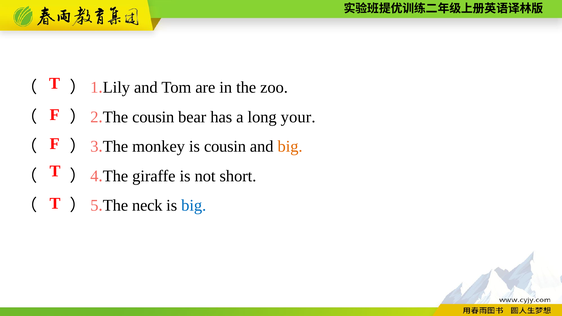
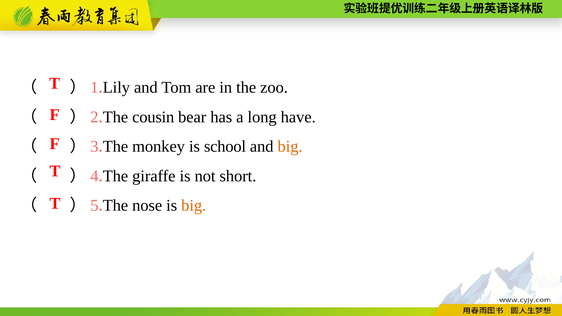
your: your -> have
is cousin: cousin -> school
neck: neck -> nose
big at (194, 206) colour: blue -> orange
